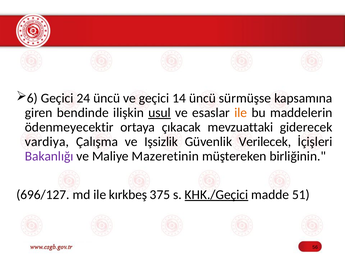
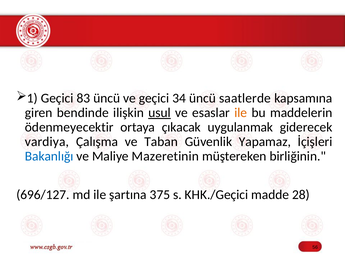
6: 6 -> 1
24: 24 -> 83
14: 14 -> 34
sürmüşse: sürmüşse -> saatlerde
mevzuattaki: mevzuattaki -> uygulanmak
Işsizlik: Işsizlik -> Taban
Verilecek: Verilecek -> Yapamaz
Bakanlığı colour: purple -> blue
kırkbeş: kırkbeş -> şartına
KHK./Geçici underline: present -> none
51: 51 -> 28
